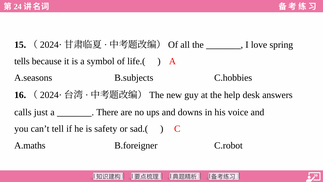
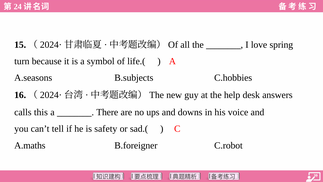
tells: tells -> turn
just: just -> this
